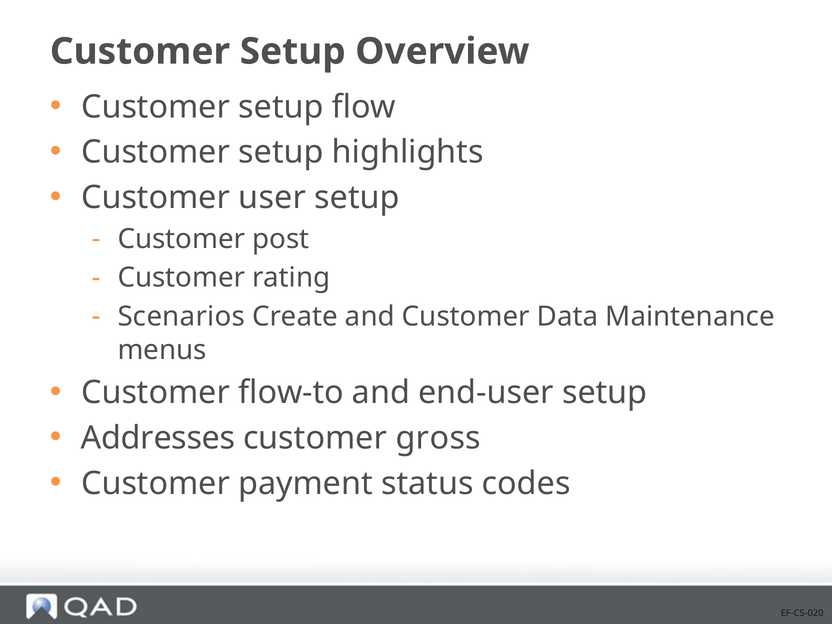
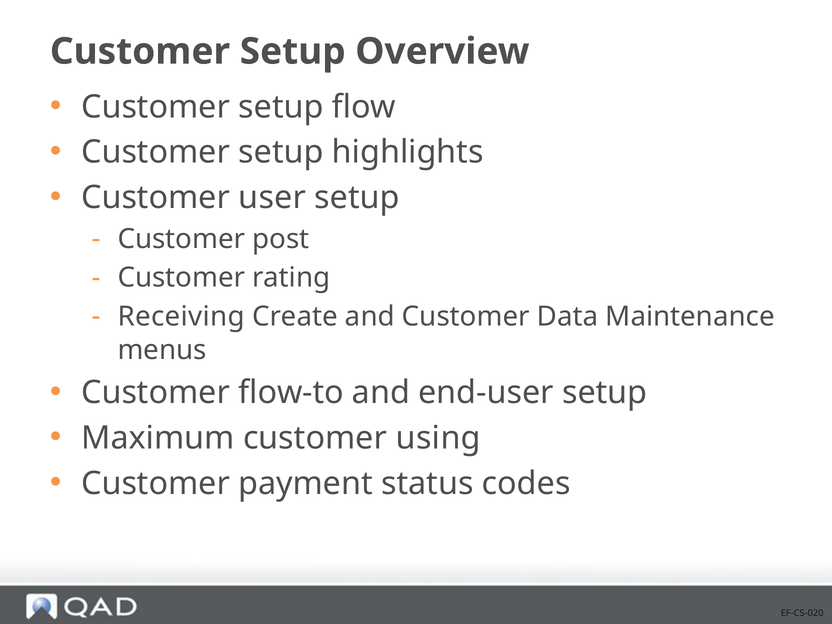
Scenarios: Scenarios -> Receiving
Addresses: Addresses -> Maximum
gross: gross -> using
